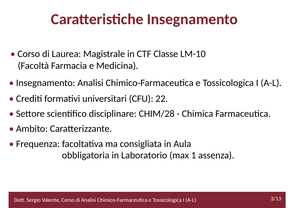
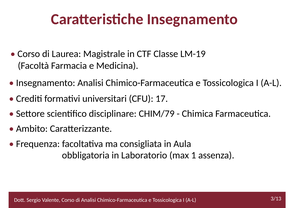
LM-10: LM-10 -> LM-19
22: 22 -> 17
CHIM/28: CHIM/28 -> CHIM/79
